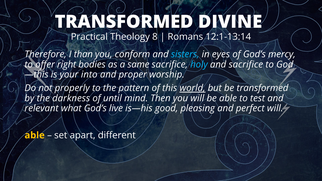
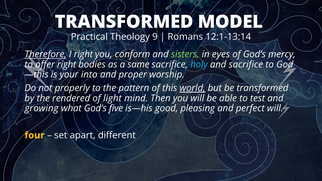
DIVINE: DIVINE -> MODEL
8: 8 -> 9
Therefore underline: none -> present
I than: than -> right
sisters colour: light blue -> light green
darkness: darkness -> rendered
until: until -> light
relevant: relevant -> growing
live: live -> five
able at (35, 135): able -> four
